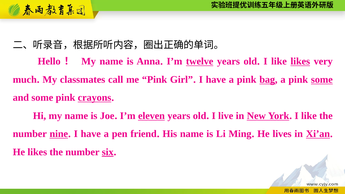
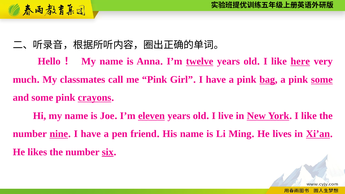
like likes: likes -> here
